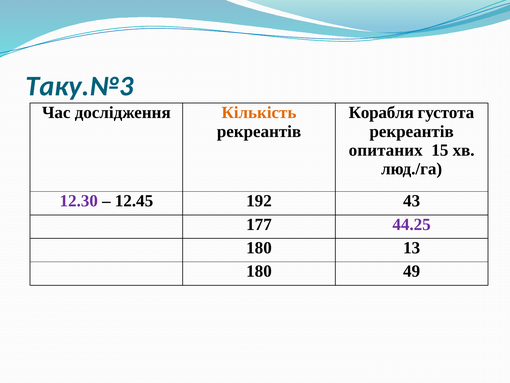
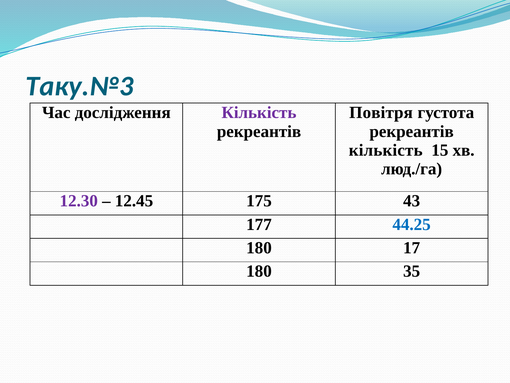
Кількість at (259, 112) colour: orange -> purple
Корабля: Корабля -> Повітря
опитаних at (386, 150): опитаних -> кількість
192: 192 -> 175
44.25 colour: purple -> blue
13: 13 -> 17
49: 49 -> 35
